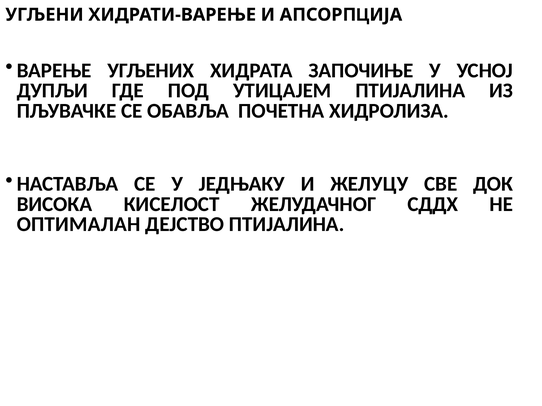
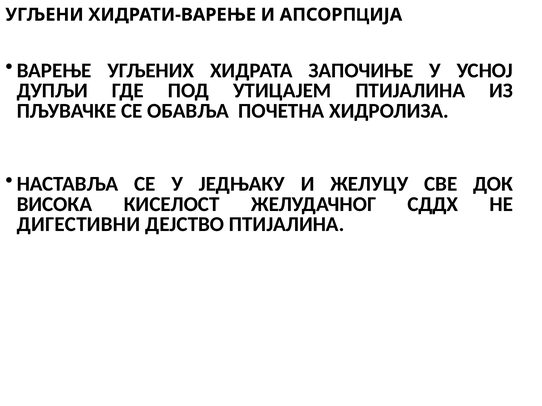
ОПТИМАЛАН: ОПТИМАЛАН -> ДИГЕСТИВНИ
